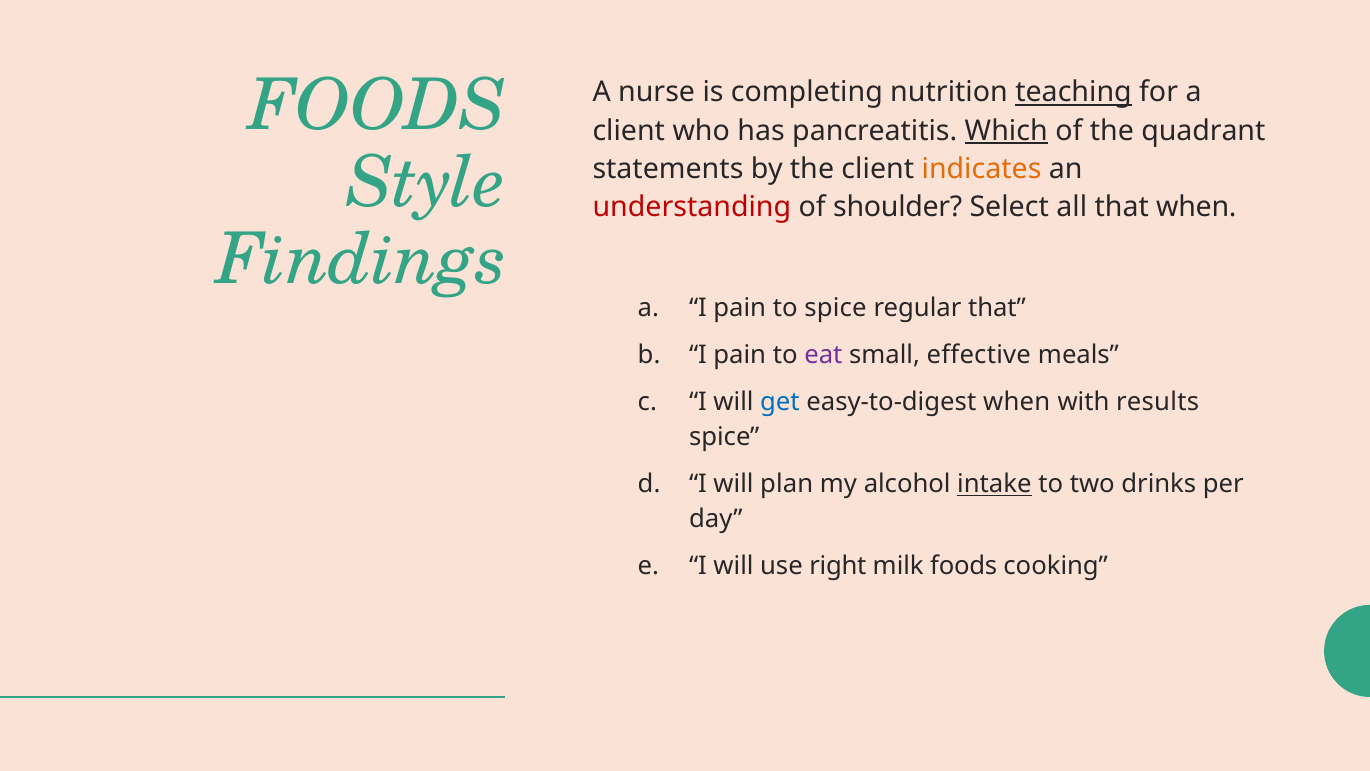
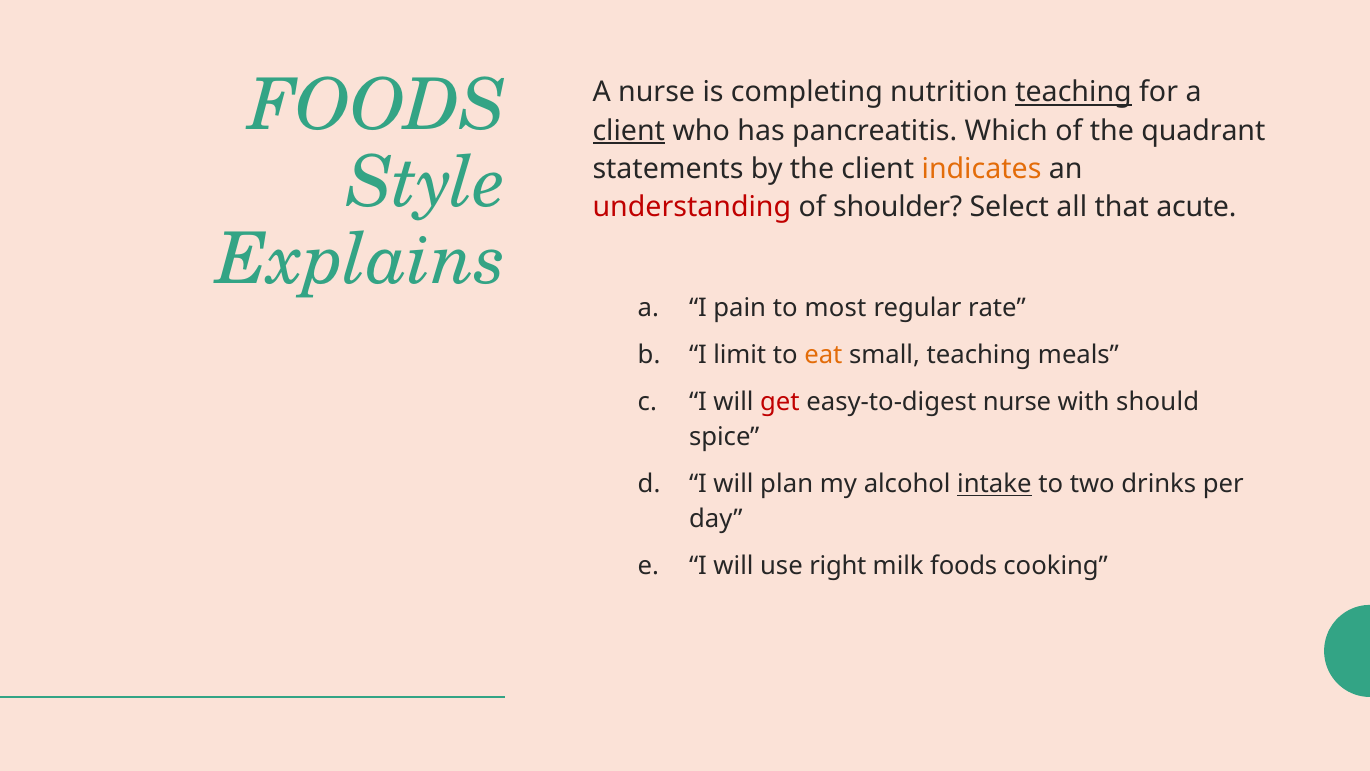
client at (629, 131) underline: none -> present
Which underline: present -> none
that when: when -> acute
Findings: Findings -> Explains
to spice: spice -> most
regular that: that -> rate
pain at (740, 355): pain -> limit
eat colour: purple -> orange
small effective: effective -> teaching
get colour: blue -> red
easy-to-digest when: when -> nurse
results: results -> should
